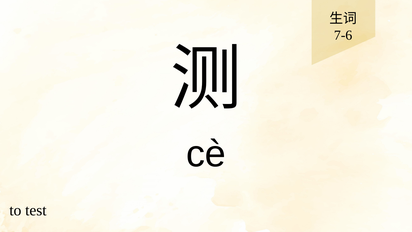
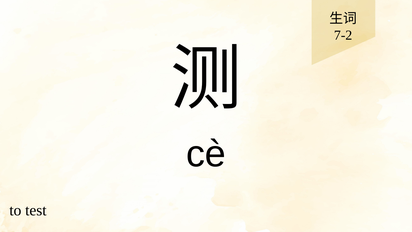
7-6: 7-6 -> 7-2
